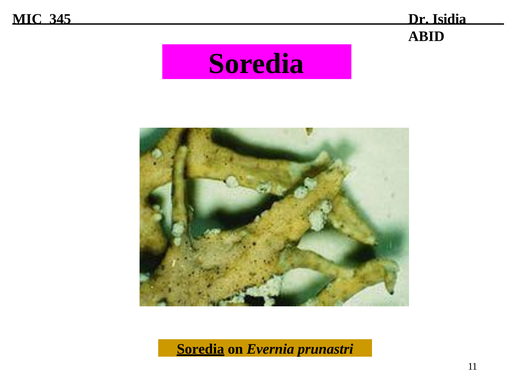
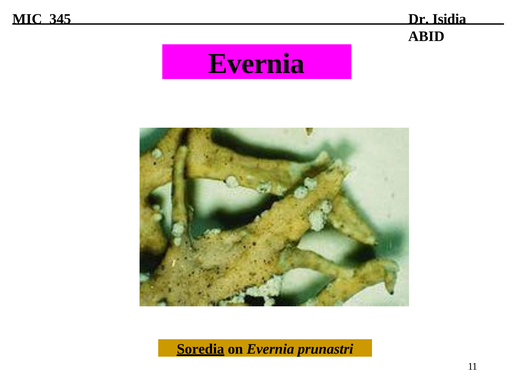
Soredia at (256, 64): Soredia -> Evernia
